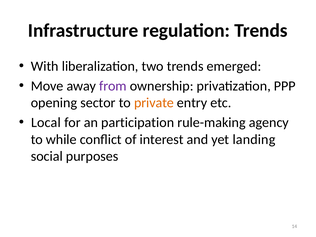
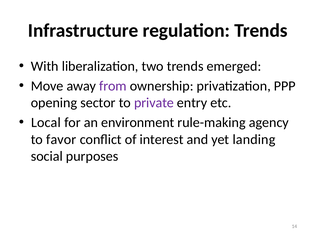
private colour: orange -> purple
participation: participation -> environment
while: while -> favor
